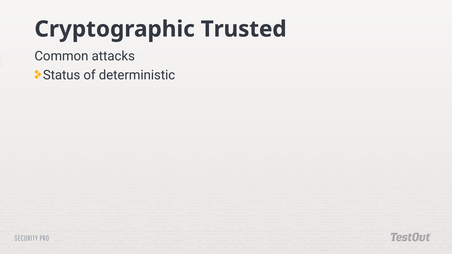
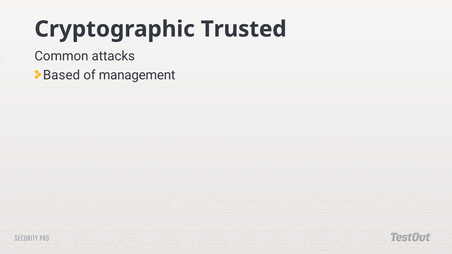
Status: Status -> Based
deterministic: deterministic -> management
